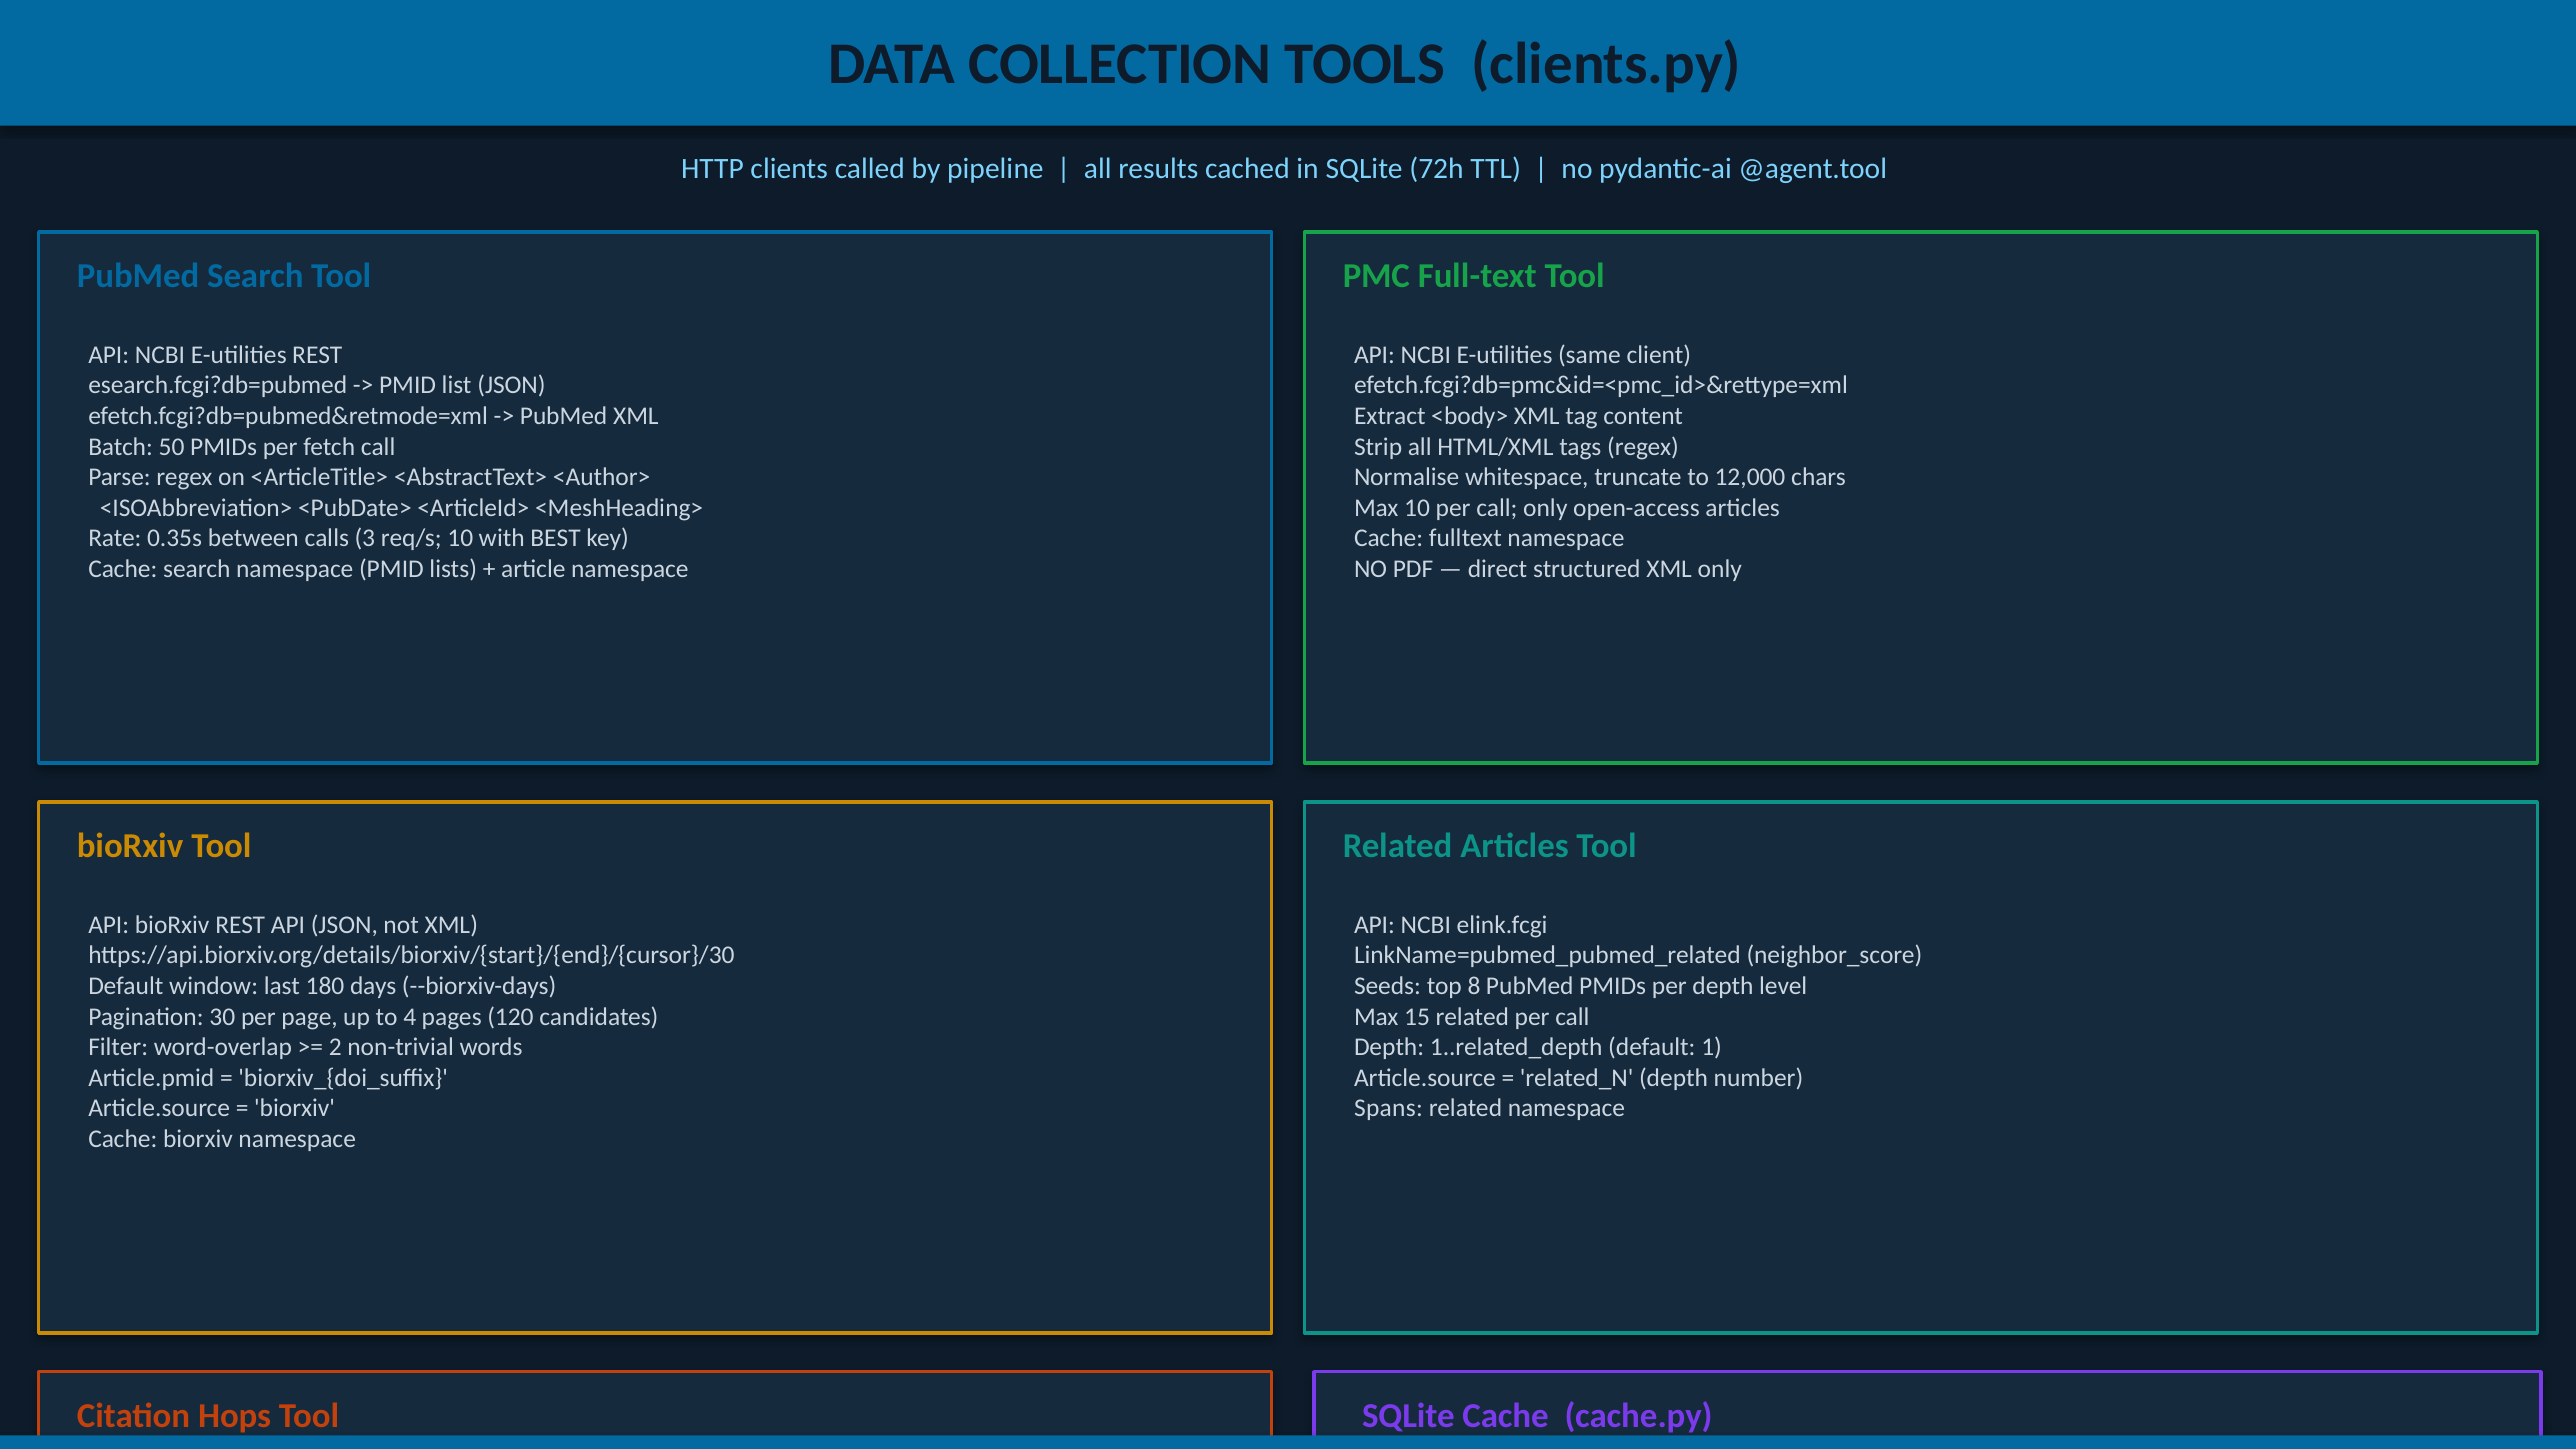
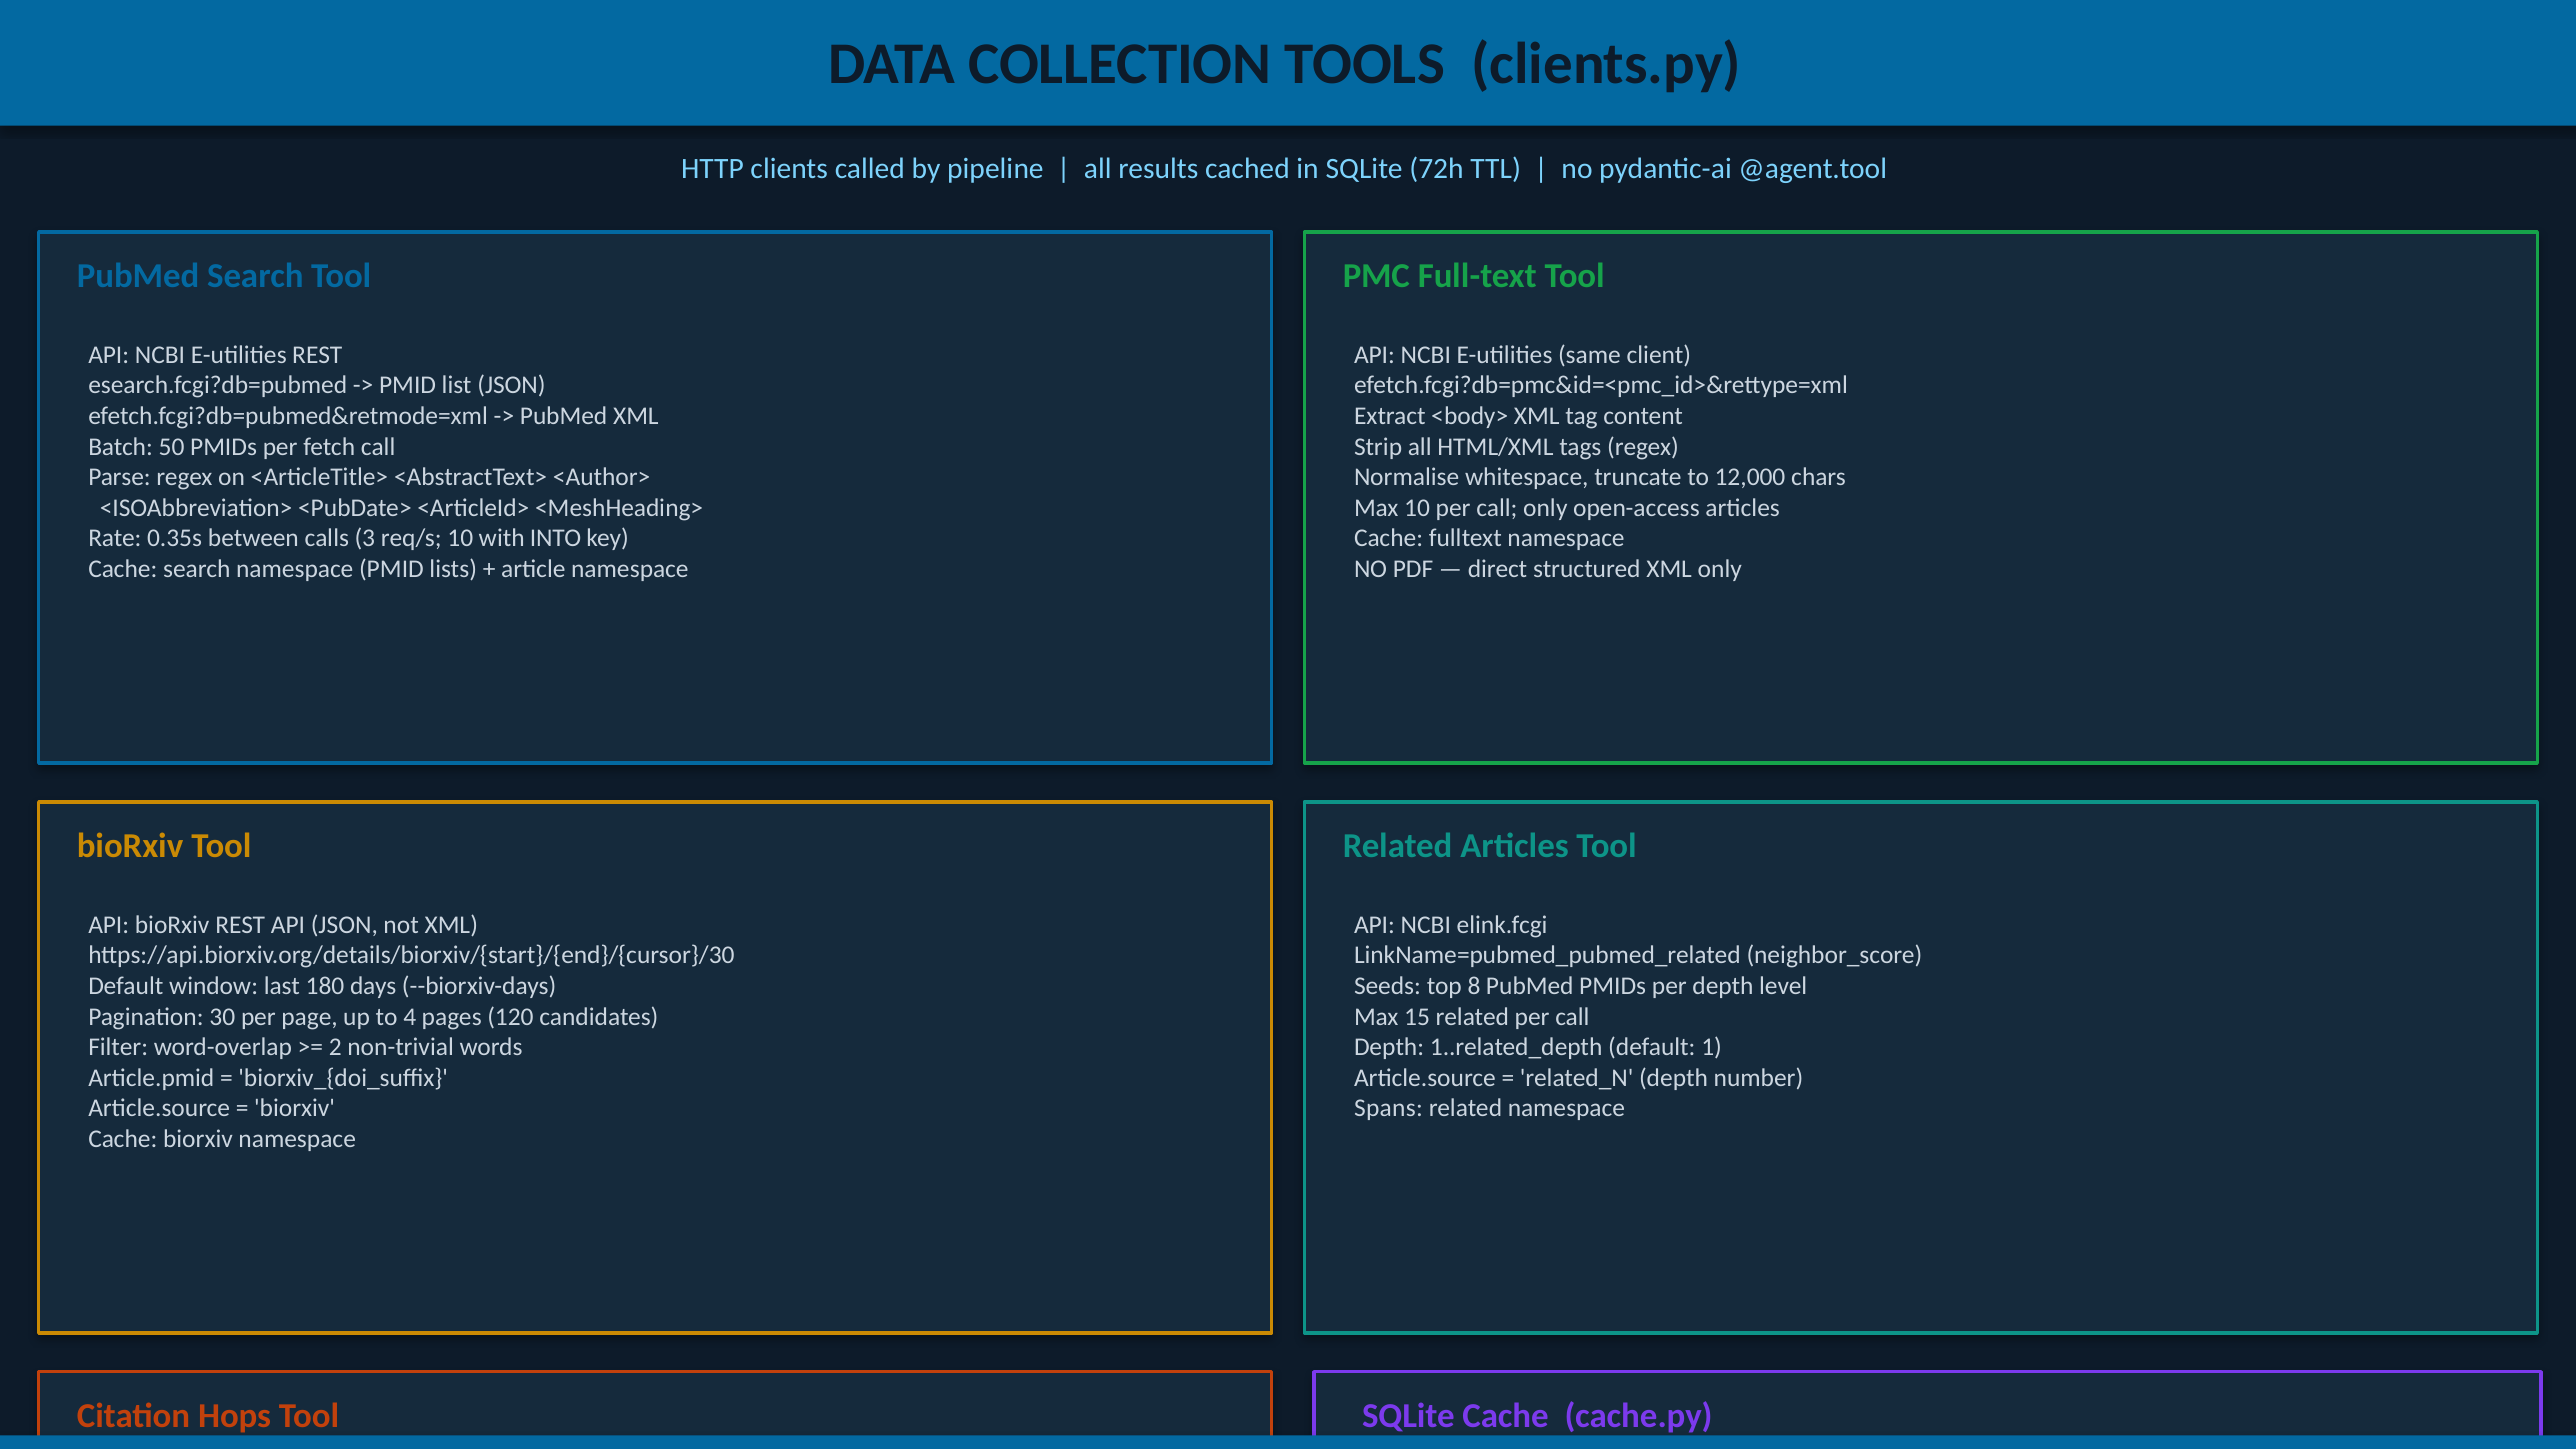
BEST: BEST -> INTO
